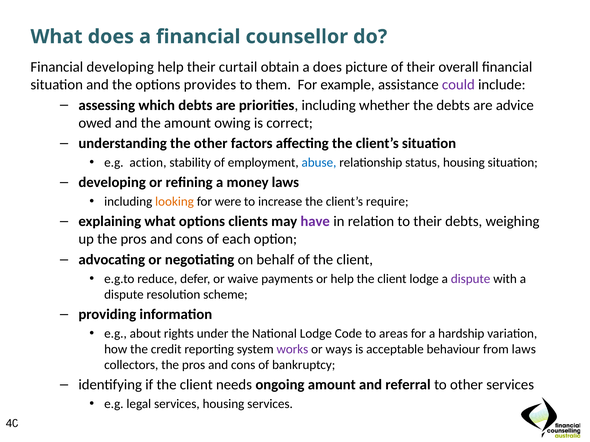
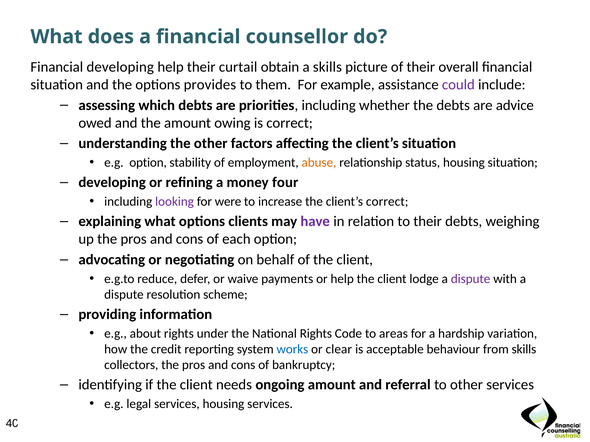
a does: does -> skills
e.g action: action -> option
abuse colour: blue -> orange
money laws: laws -> four
looking colour: orange -> purple
client’s require: require -> correct
National Lodge: Lodge -> Rights
works colour: purple -> blue
ways: ways -> clear
from laws: laws -> skills
